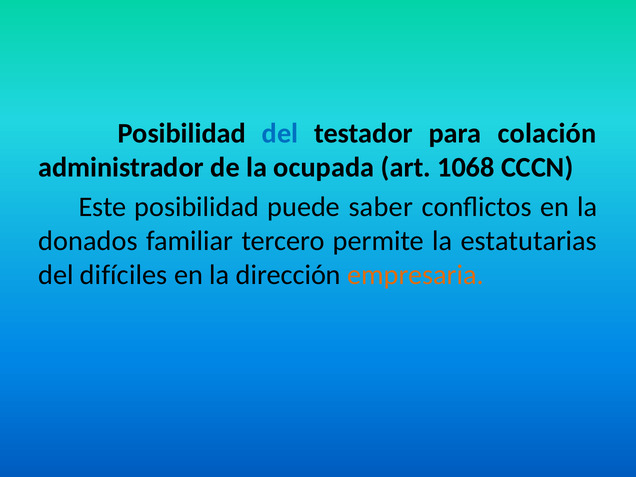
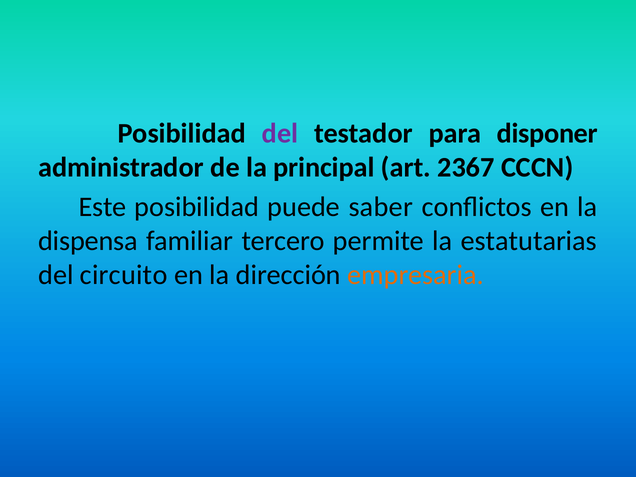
del at (280, 133) colour: blue -> purple
colación: colación -> disponer
ocupada: ocupada -> principal
1068: 1068 -> 2367
donados: donados -> dispensa
difíciles: difíciles -> circuito
